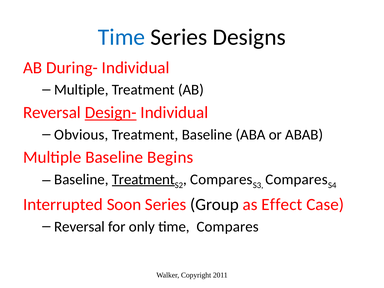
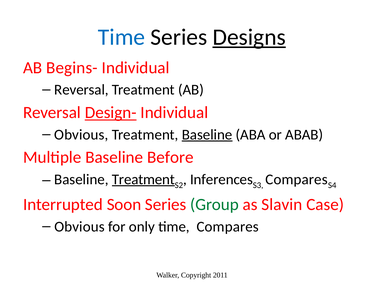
Designs underline: none -> present
During-: During- -> Begins-
Multiple at (81, 90): Multiple -> Reversal
Baseline at (207, 135) underline: none -> present
Begins: Begins -> Before
Compares at (221, 179): Compares -> Inferences
Group colour: black -> green
Effect: Effect -> Slavin
Reversal at (80, 227): Reversal -> Obvious
